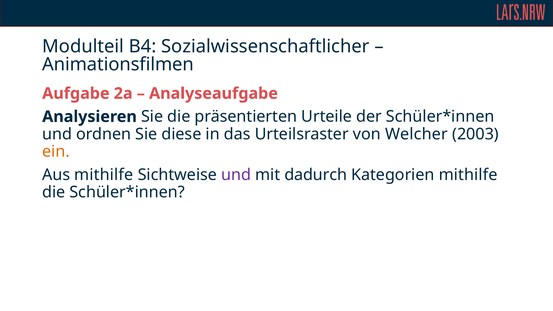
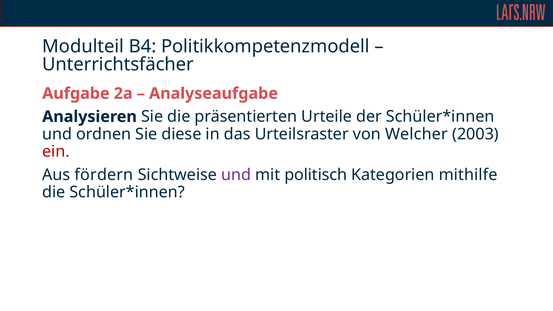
Sozialwissenschaftlicher: Sozialwissenschaftlicher -> Politikkompetenzmodell
Animationsfilmen: Animationsfilmen -> Unterrichtsfächer
ein colour: orange -> red
Aus mithilfe: mithilfe -> fördern
dadurch: dadurch -> politisch
